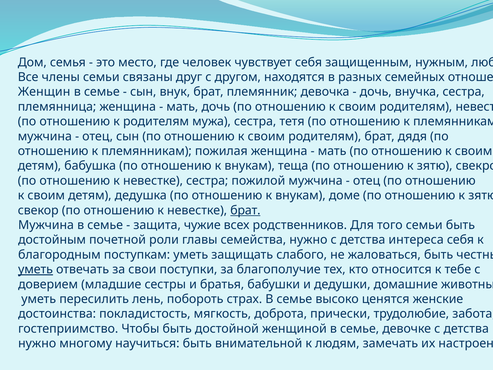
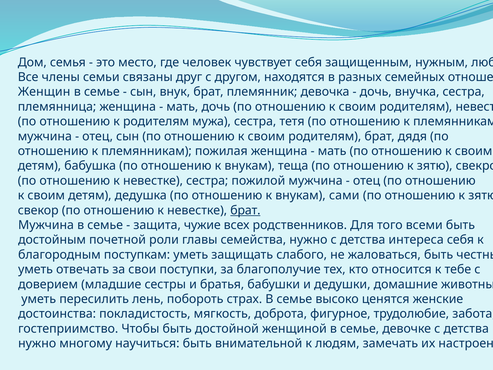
доме: доме -> сами
того семьи: семьи -> всеми
уметь at (36, 269) underline: present -> none
прически: прически -> фигурное
